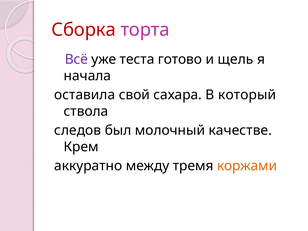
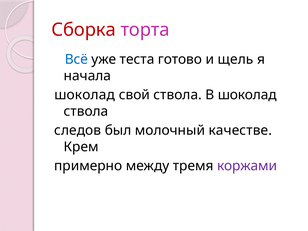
Всё colour: purple -> blue
оставила at (85, 95): оставила -> шоколад
свой сахара: сахара -> ствола
В который: который -> шоколад
аккуратно: аккуратно -> примерно
коржами colour: orange -> purple
